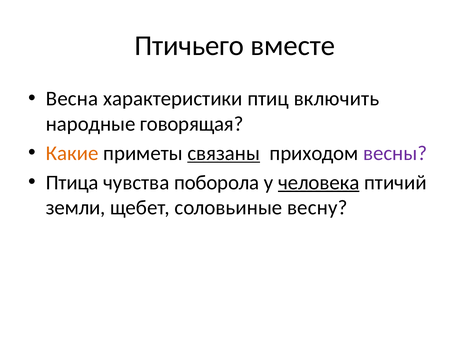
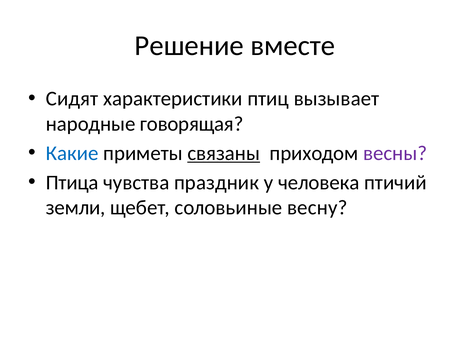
Птичьего: Птичьего -> Решение
Весна: Весна -> Сидят
включить: включить -> вызывает
Какие colour: orange -> blue
поборола: поборола -> праздник
человека underline: present -> none
